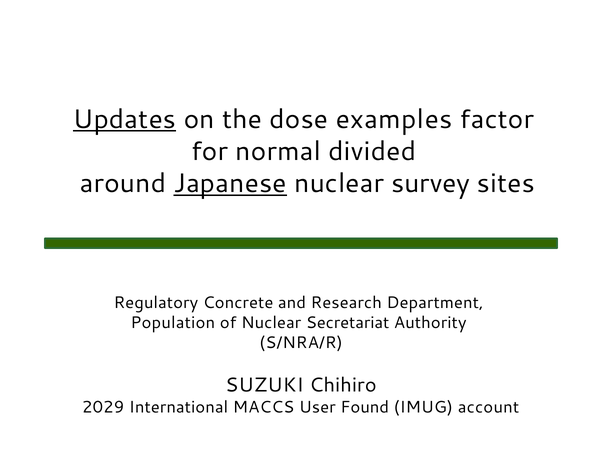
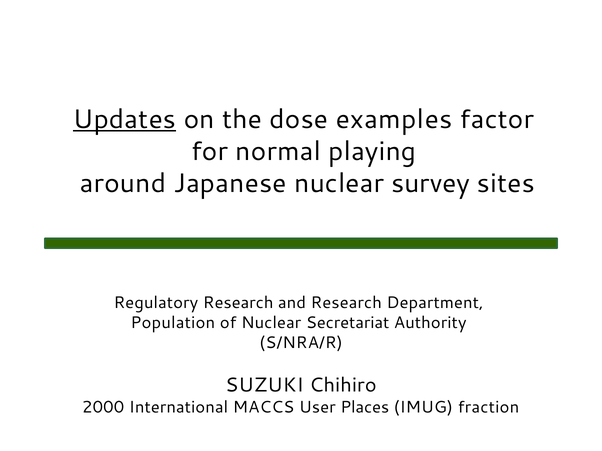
divided: divided -> playing
Japanese underline: present -> none
Regulatory Concrete: Concrete -> Research
2029: 2029 -> 2000
Found: Found -> Places
account: account -> fraction
